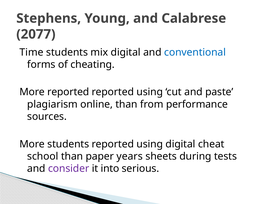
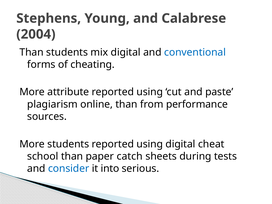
2077: 2077 -> 2004
Time at (31, 52): Time -> Than
More reported: reported -> attribute
years: years -> catch
consider colour: purple -> blue
